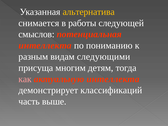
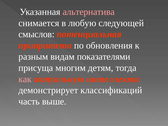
альтернатива colour: yellow -> pink
работы: работы -> любую
интеллекта at (45, 45): интеллекта -> приоритета
пониманию: пониманию -> обновления
следующими: следующими -> показателями
